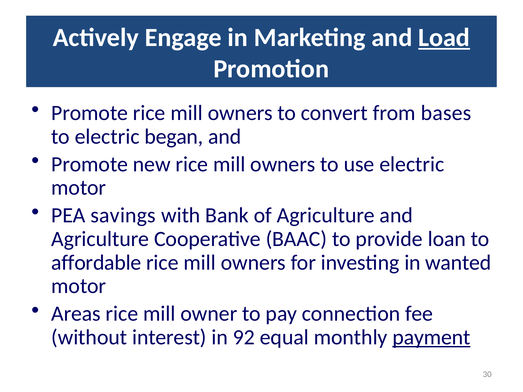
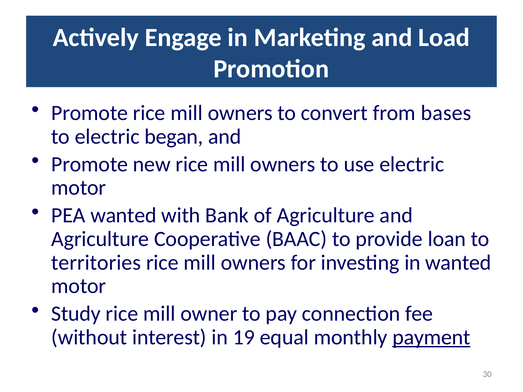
Load underline: present -> none
PEA savings: savings -> wanted
affordable: affordable -> territories
Areas: Areas -> Study
92: 92 -> 19
